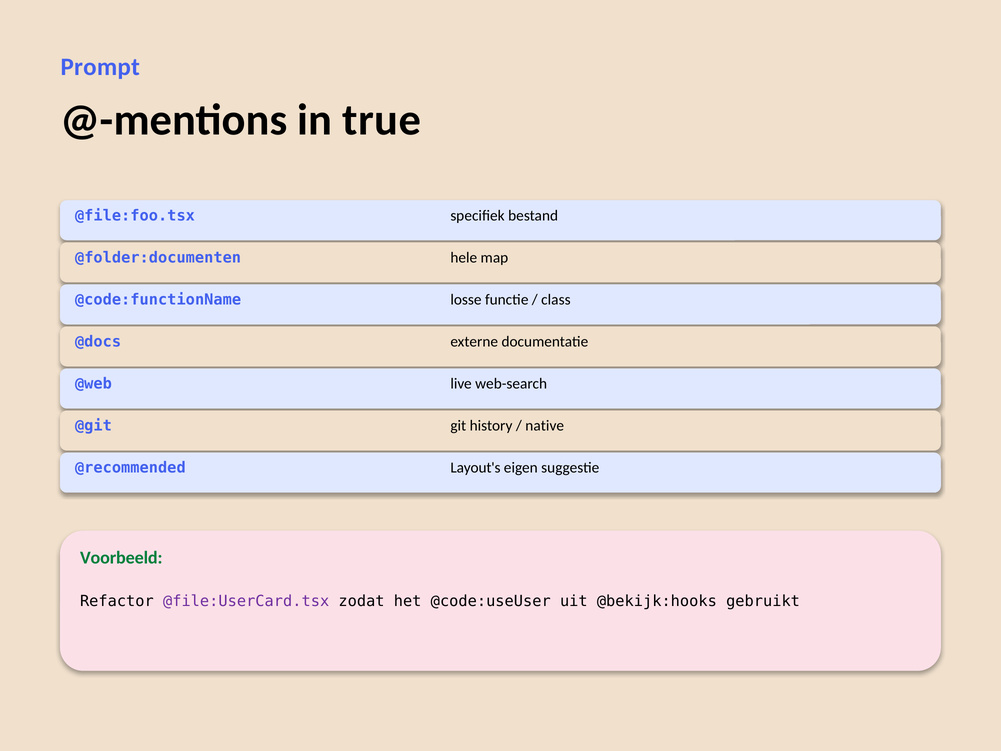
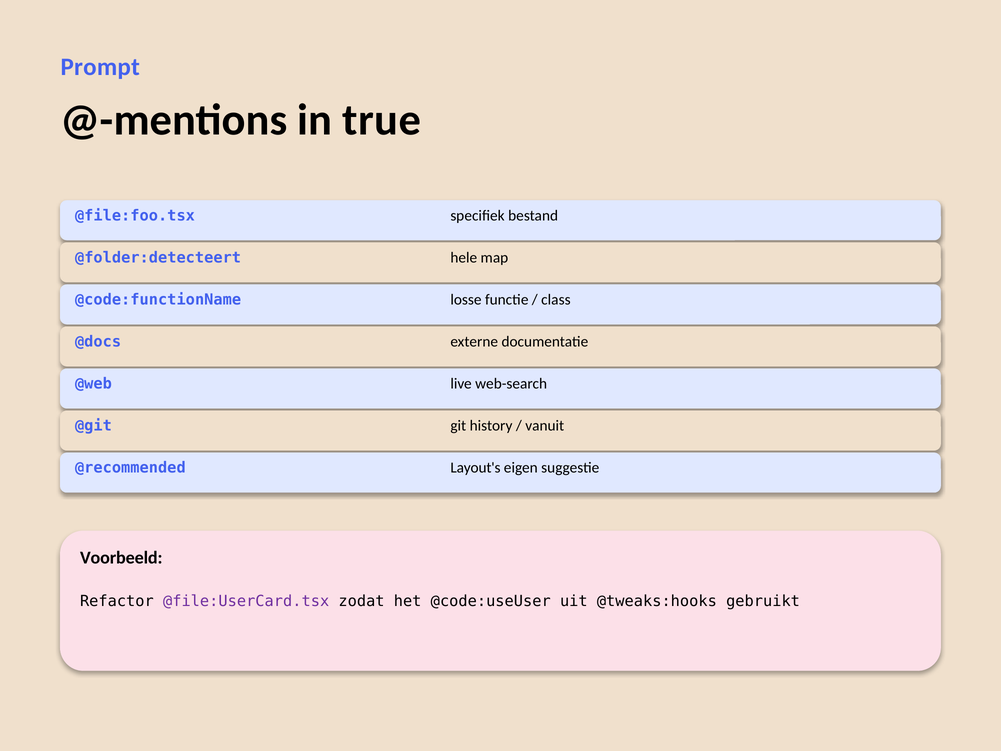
@folder:documenten: @folder:documenten -> @folder:detecteert
native: native -> vanuit
Voorbeeld colour: green -> black
@bekijk:hooks: @bekijk:hooks -> @tweaks:hooks
